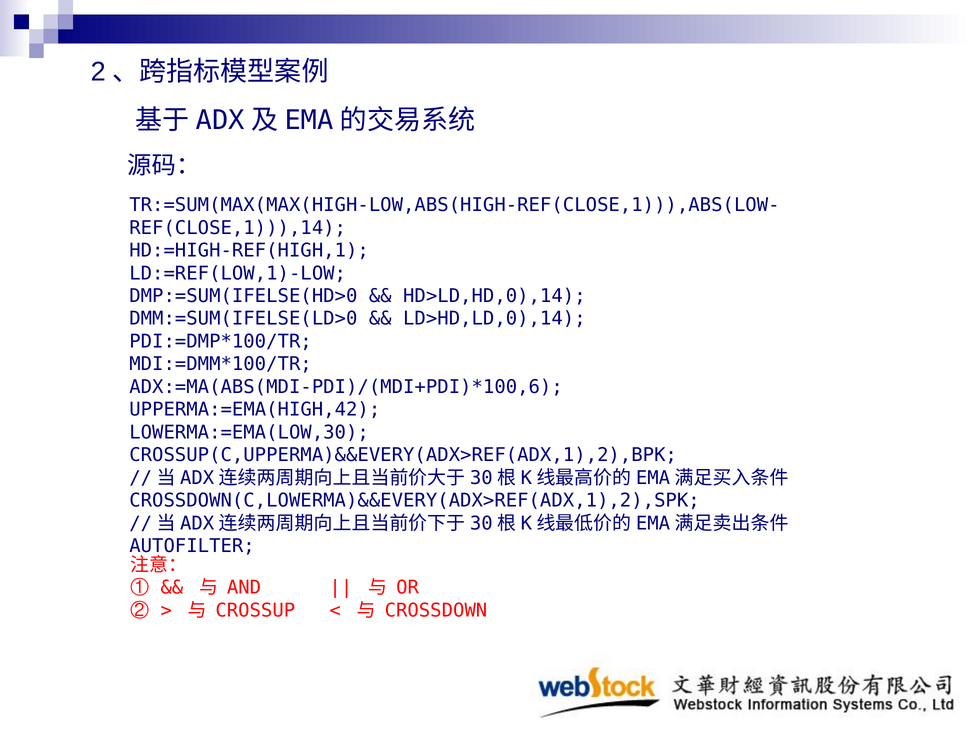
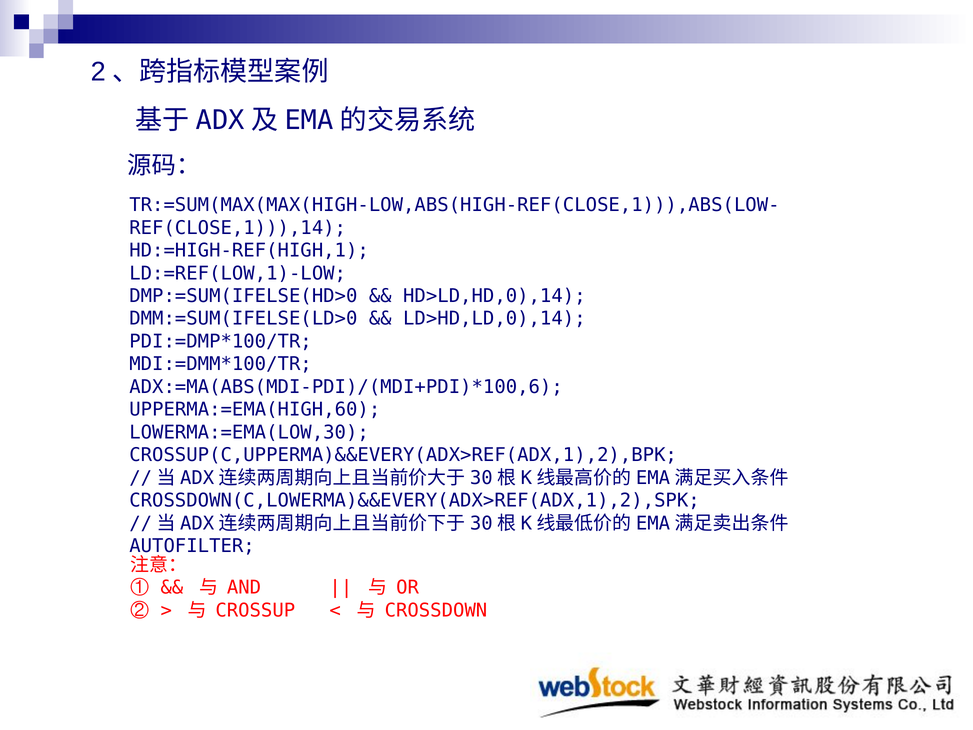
UPPERMA:=EMA(HIGH,42: UPPERMA:=EMA(HIGH,42 -> UPPERMA:=EMA(HIGH,60
